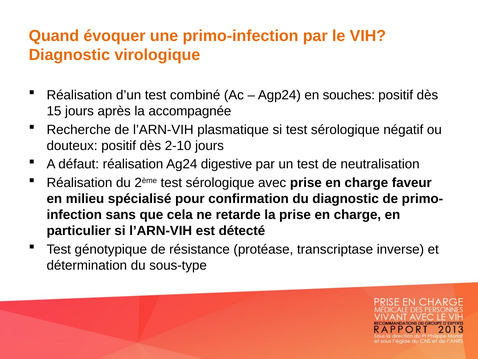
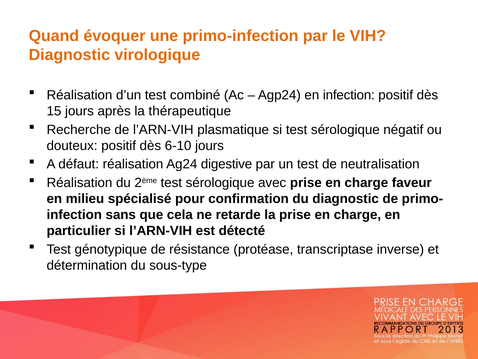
en souches: souches -> infection
accompagnée: accompagnée -> thérapeutique
2-10: 2-10 -> 6-10
